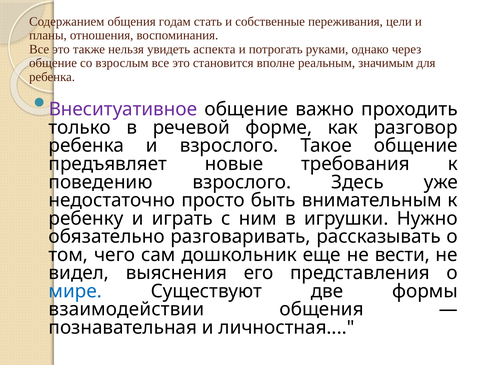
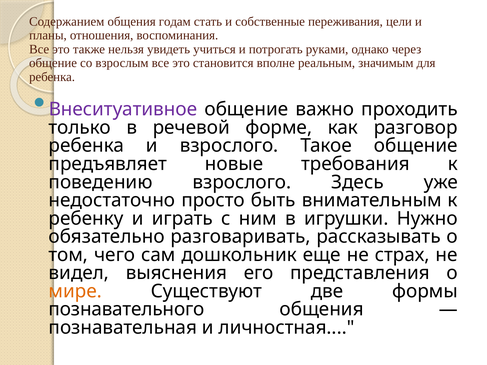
аспекта: аспекта -> учиться
вести: вести -> страх
мире colour: blue -> orange
взаимодействии: взаимодействии -> познавательного
